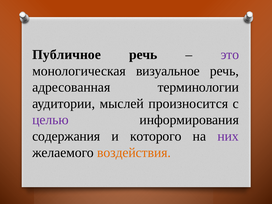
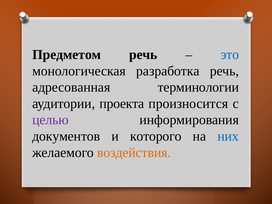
Публичное: Публичное -> Предметом
это colour: purple -> blue
визуальное: визуальное -> разработка
мыслей: мыслей -> проекта
содержания: содержания -> документов
них colour: purple -> blue
